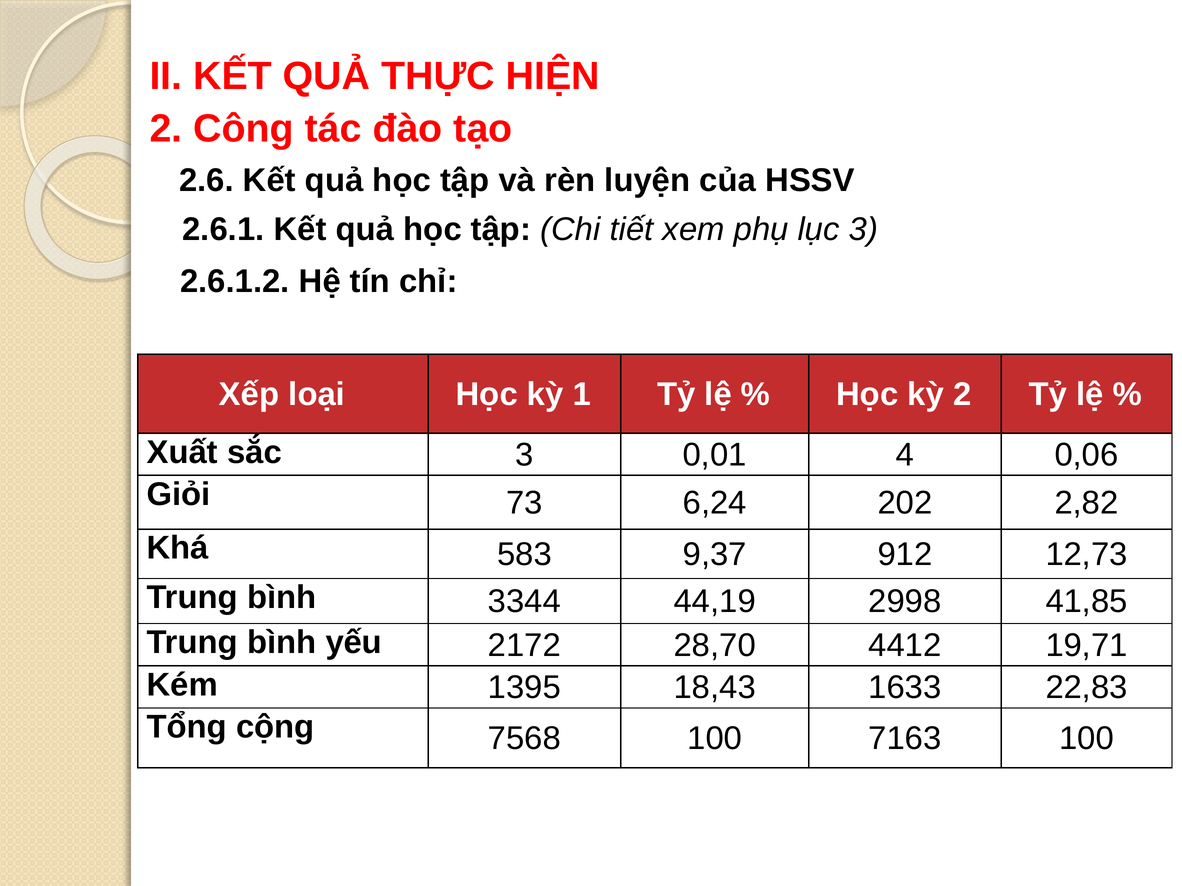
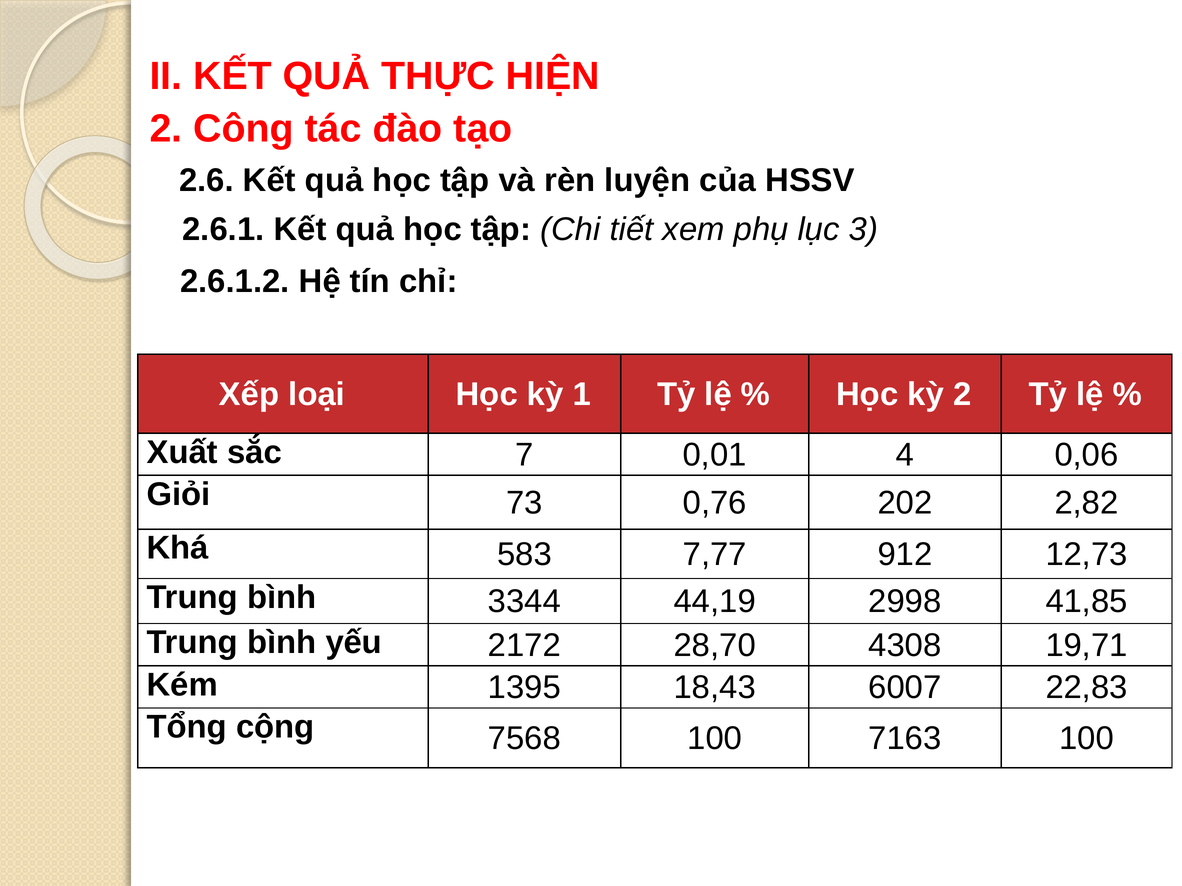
sắc 3: 3 -> 7
6,24: 6,24 -> 0,76
9,37: 9,37 -> 7,77
4412: 4412 -> 4308
1633: 1633 -> 6007
